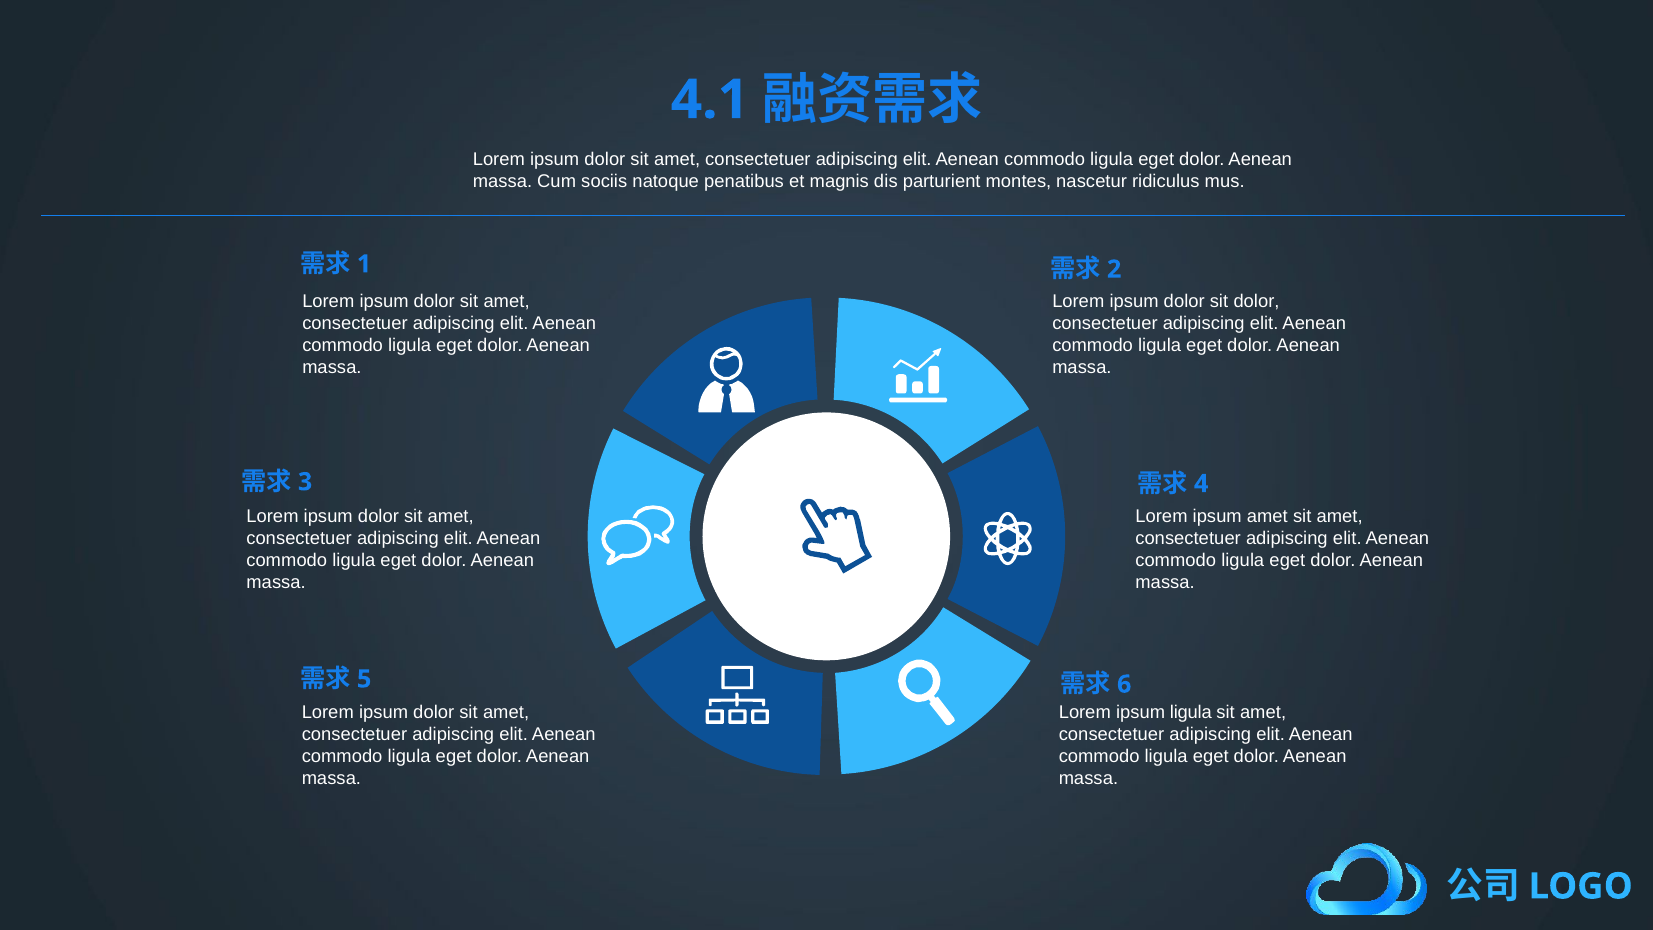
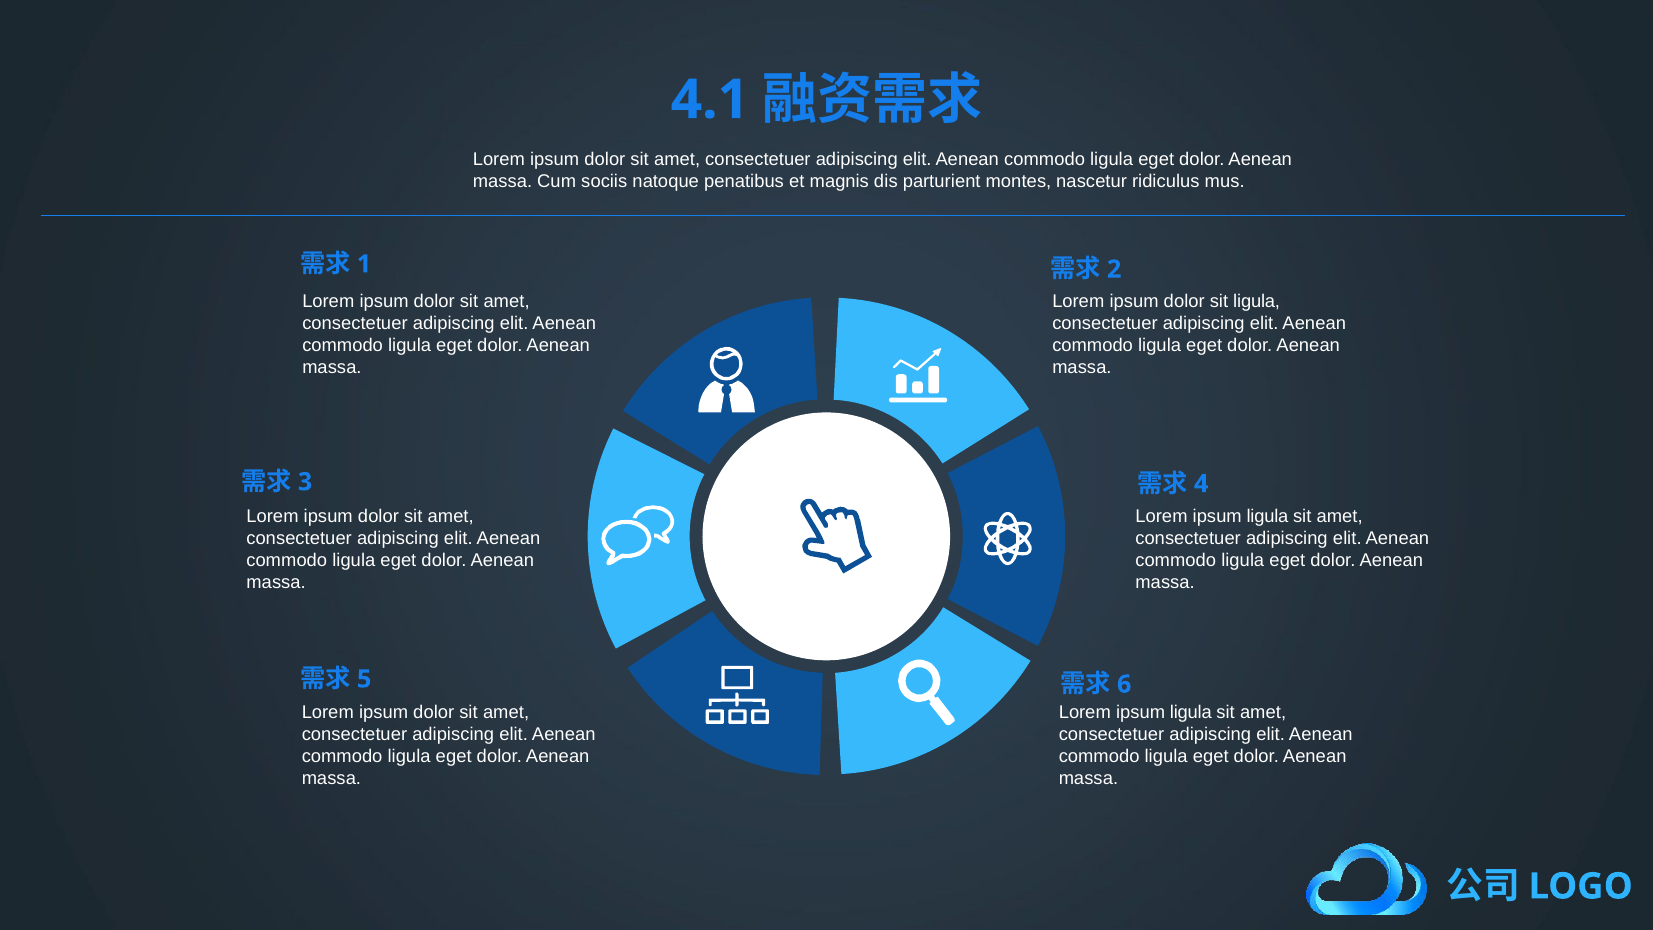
sit dolor: dolor -> ligula
amet at (1267, 516): amet -> ligula
